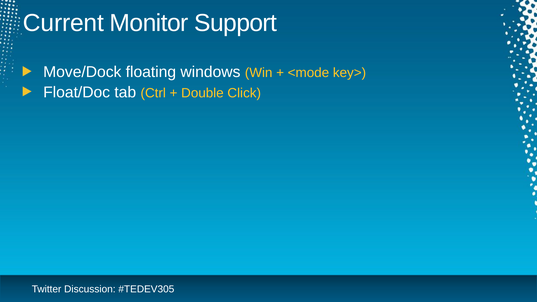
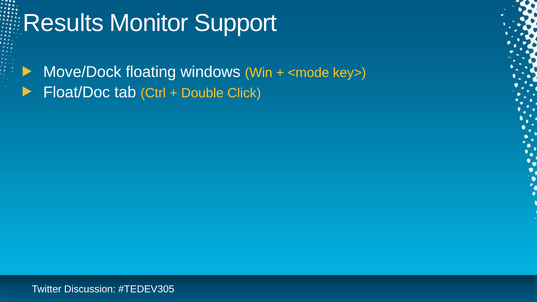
Current: Current -> Results
